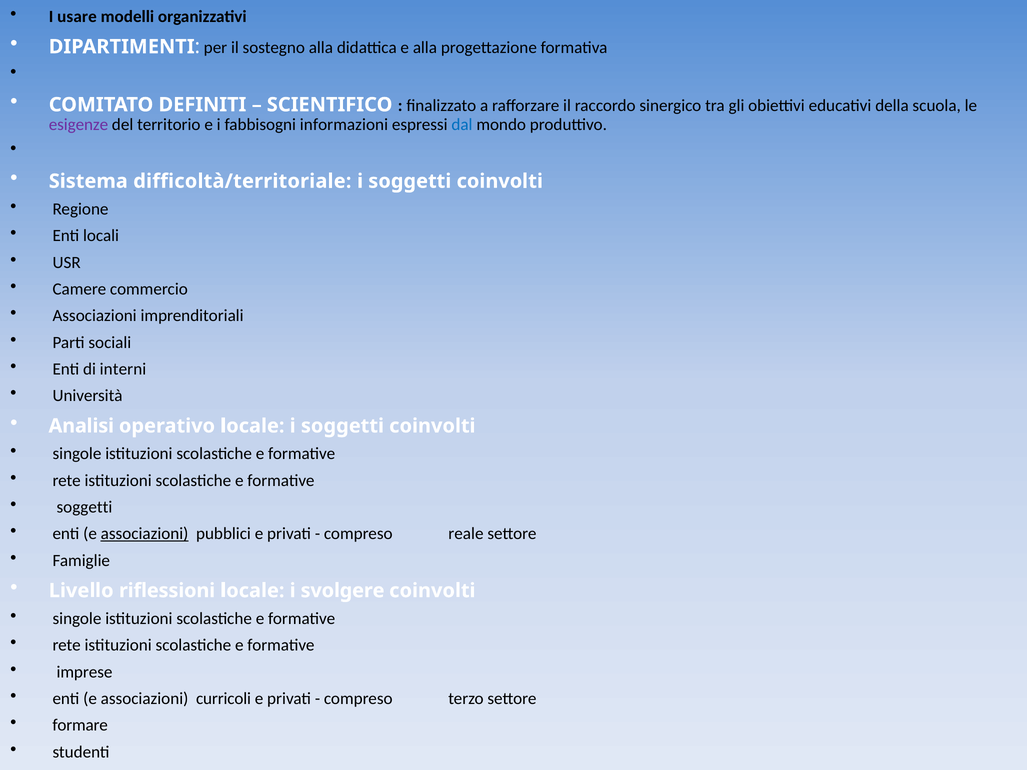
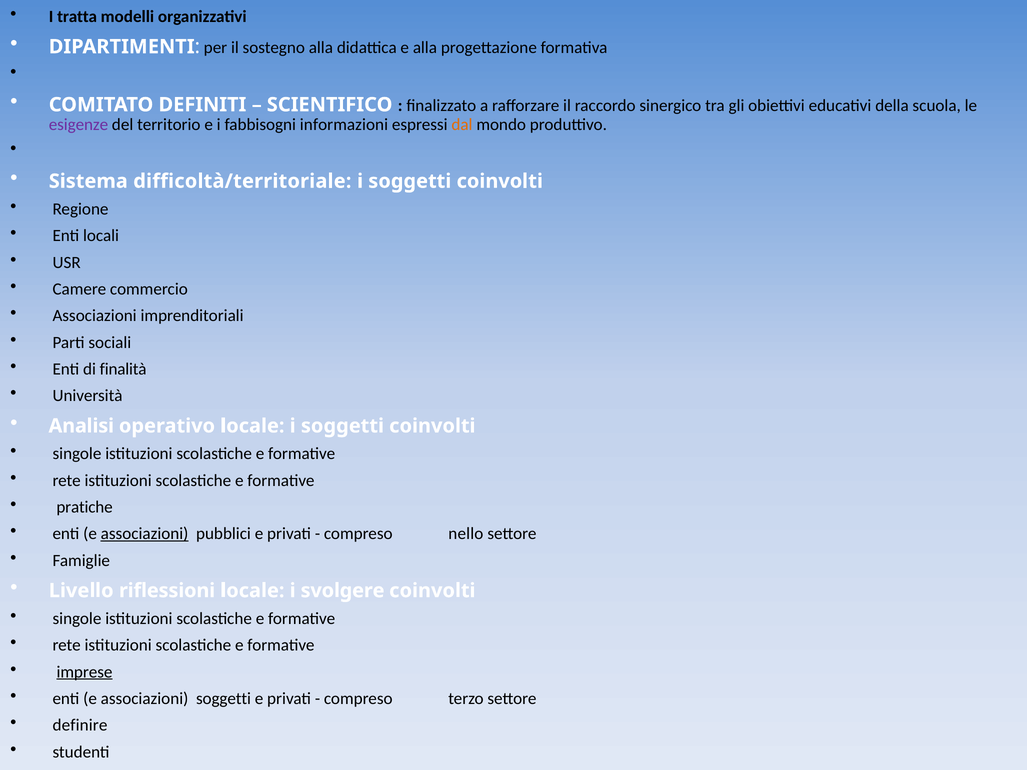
usare: usare -> tratta
dal colour: blue -> orange
interni: interni -> finalità
soggetti at (84, 507): soggetti -> pratiche
reale: reale -> nello
imprese underline: none -> present
associazioni curricoli: curricoli -> soggetti
formare: formare -> definire
